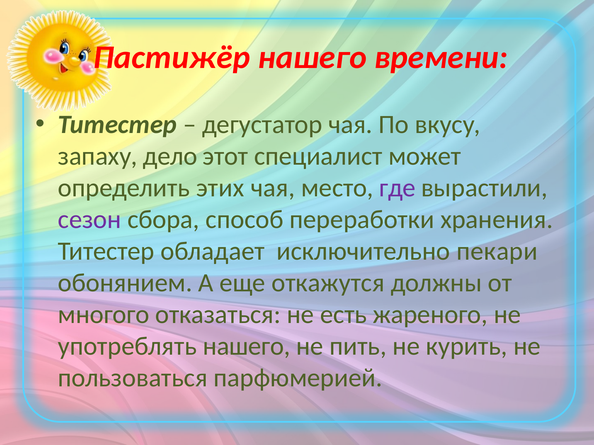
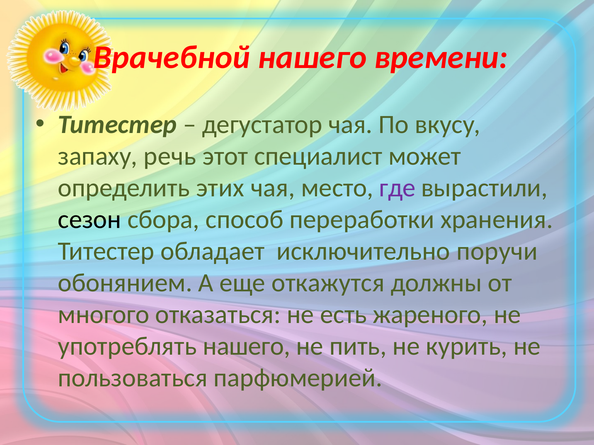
Пастижёр: Пастижёр -> Врачебной
дело: дело -> речь
сезон colour: purple -> black
пекари: пекари -> поручи
